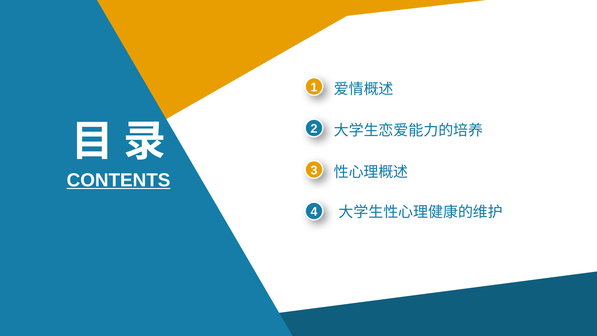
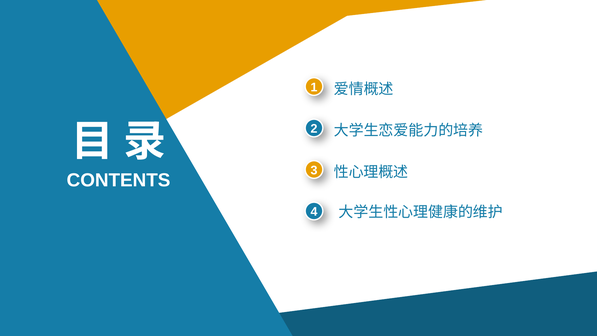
CONTENTS underline: present -> none
